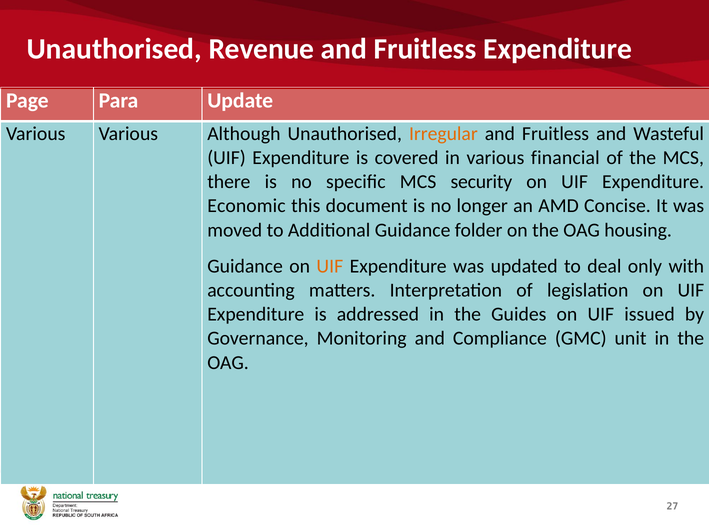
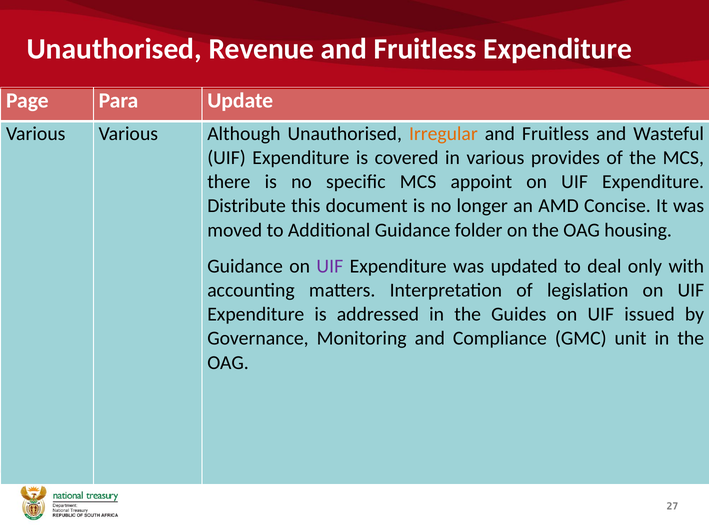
financial: financial -> provides
security: security -> appoint
Economic: Economic -> Distribute
UIF at (330, 266) colour: orange -> purple
